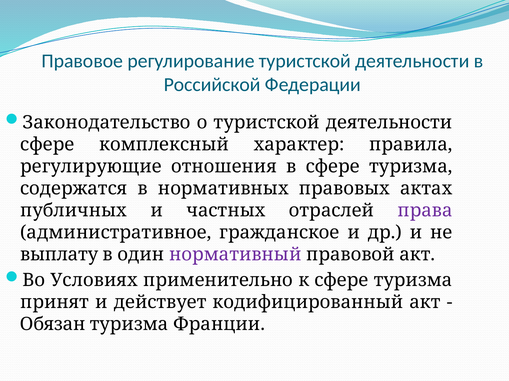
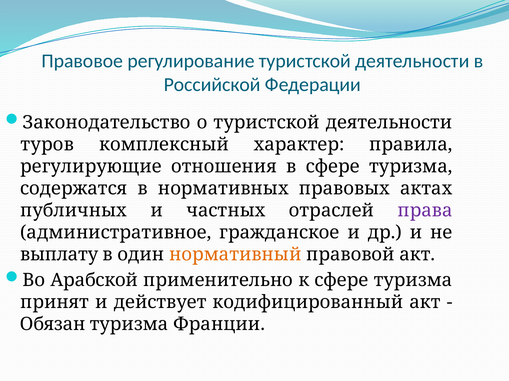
сфере at (47, 145): сфере -> туров
нормативный colour: purple -> orange
Условиях: Условиях -> Арабской
